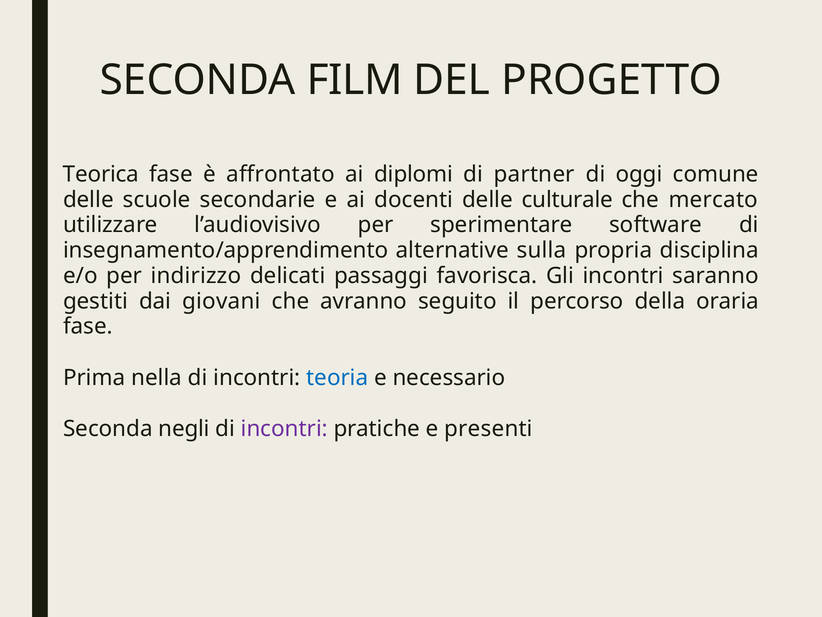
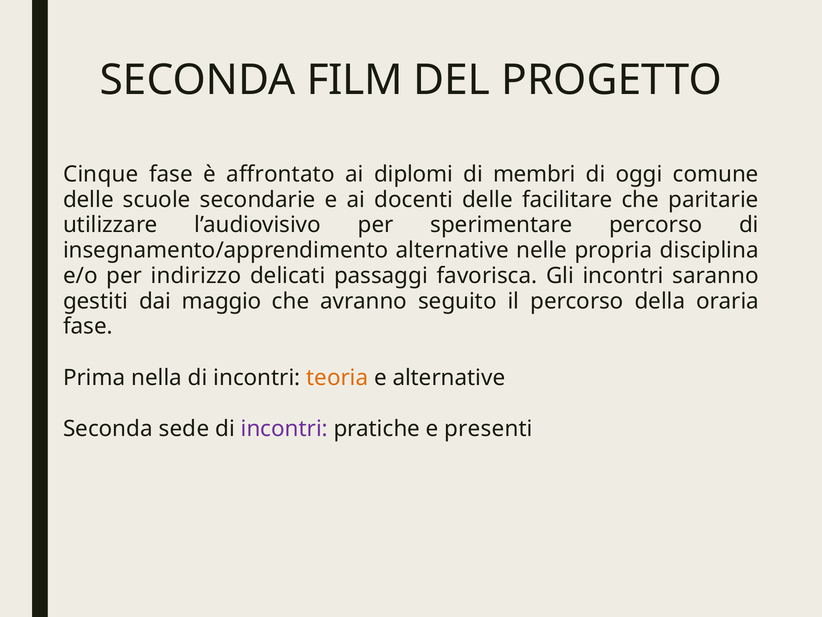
Teorica: Teorica -> Cinque
partner: partner -> membri
culturale: culturale -> facilitare
mercato: mercato -> paritarie
sperimentare software: software -> percorso
sulla: sulla -> nelle
giovani: giovani -> maggio
teoria colour: blue -> orange
e necessario: necessario -> alternative
negli: negli -> sede
